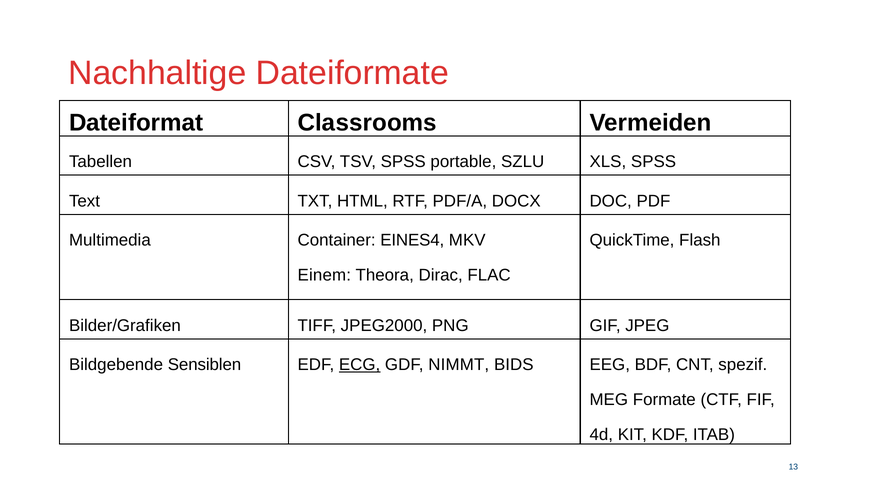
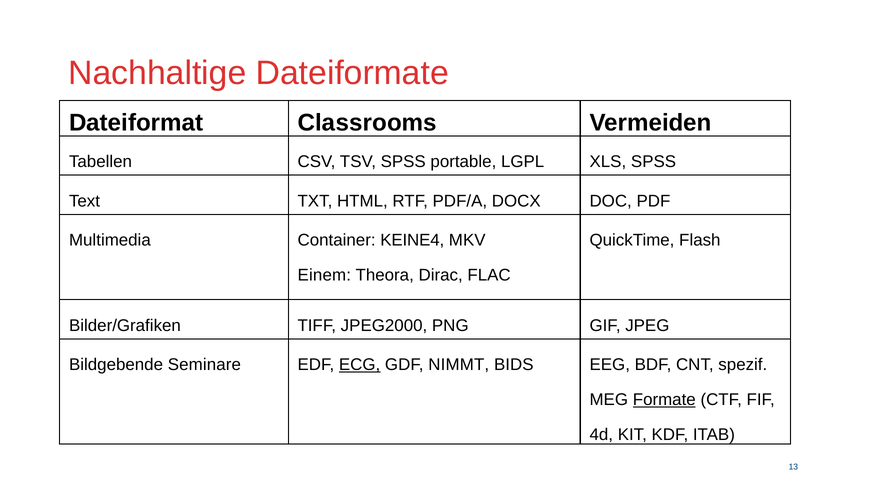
SZLU: SZLU -> LGPL
EINES4: EINES4 -> KEINE4
Sensiblen: Sensiblen -> Seminare
Formate underline: none -> present
